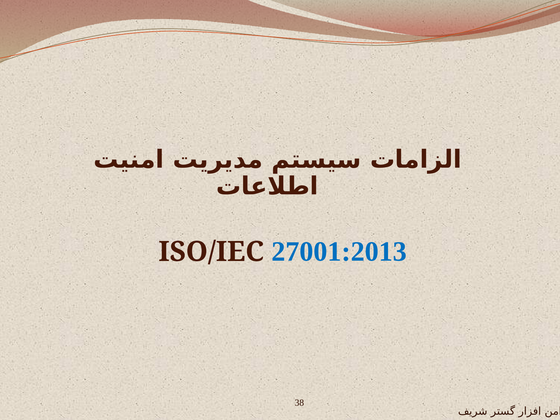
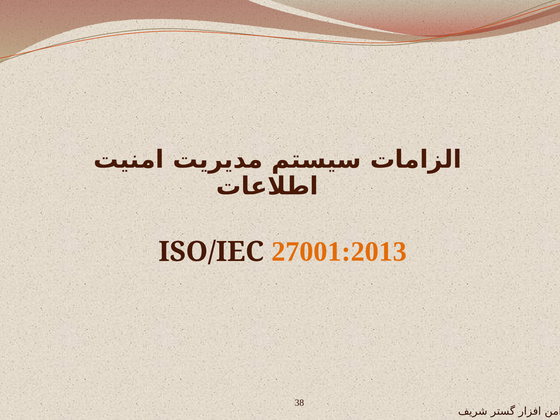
27001:2013 colour: blue -> orange
